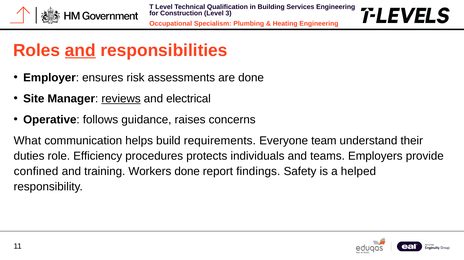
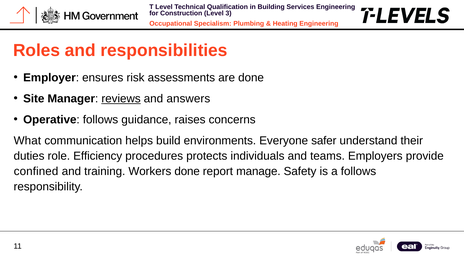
and at (80, 50) underline: present -> none
electrical: electrical -> answers
requirements: requirements -> environments
team: team -> safer
findings: findings -> manage
a helped: helped -> follows
